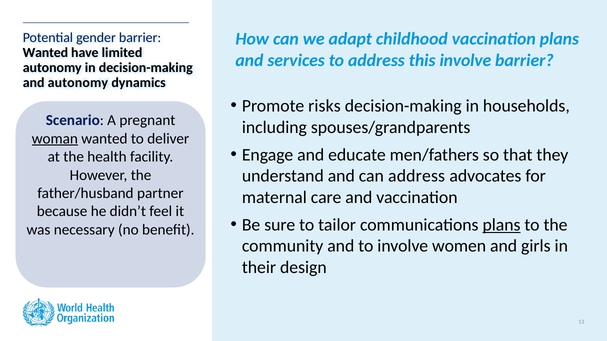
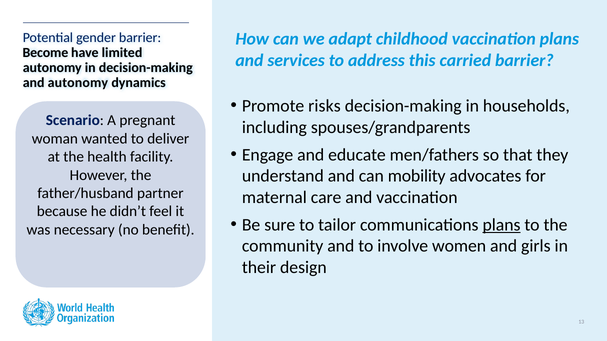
Wanted at (45, 53): Wanted -> Become
this involve: involve -> carried
woman underline: present -> none
can address: address -> mobility
